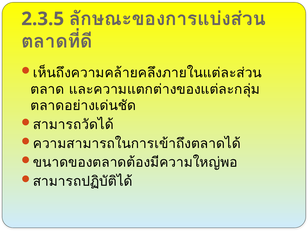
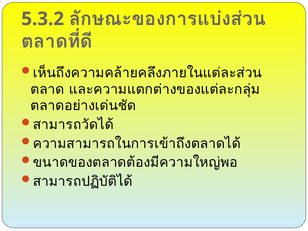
2.3.5: 2.3.5 -> 5.3.2
